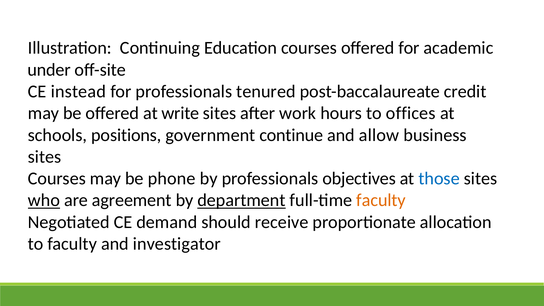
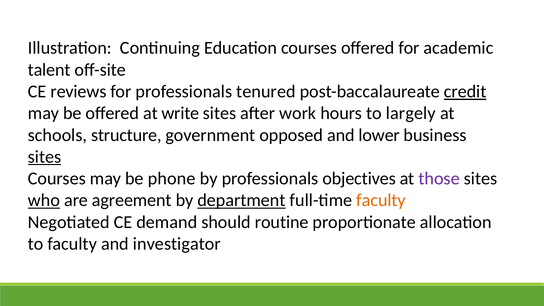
under: under -> talent
instead: instead -> reviews
credit underline: none -> present
offices: offices -> largely
positions: positions -> structure
continue: continue -> opposed
allow: allow -> lower
sites at (45, 157) underline: none -> present
those colour: blue -> purple
receive: receive -> routine
